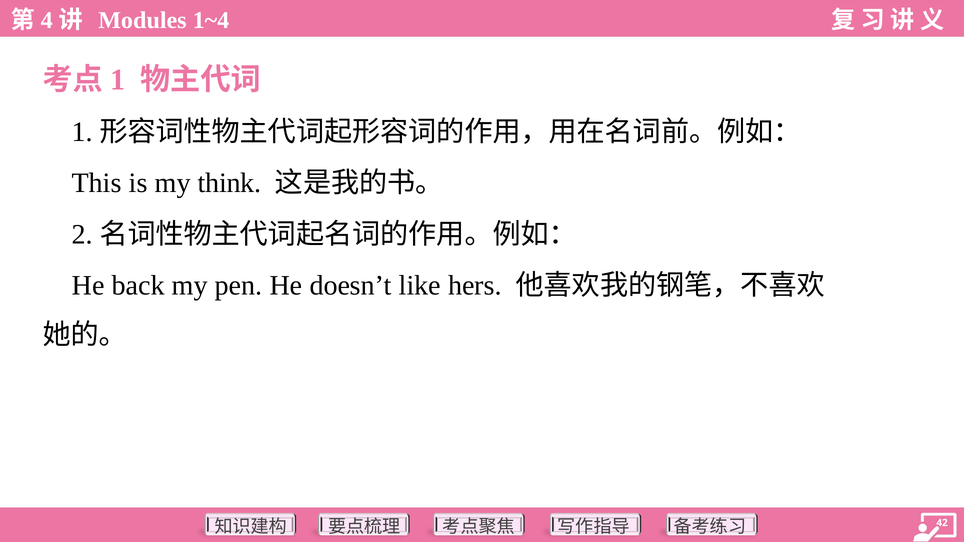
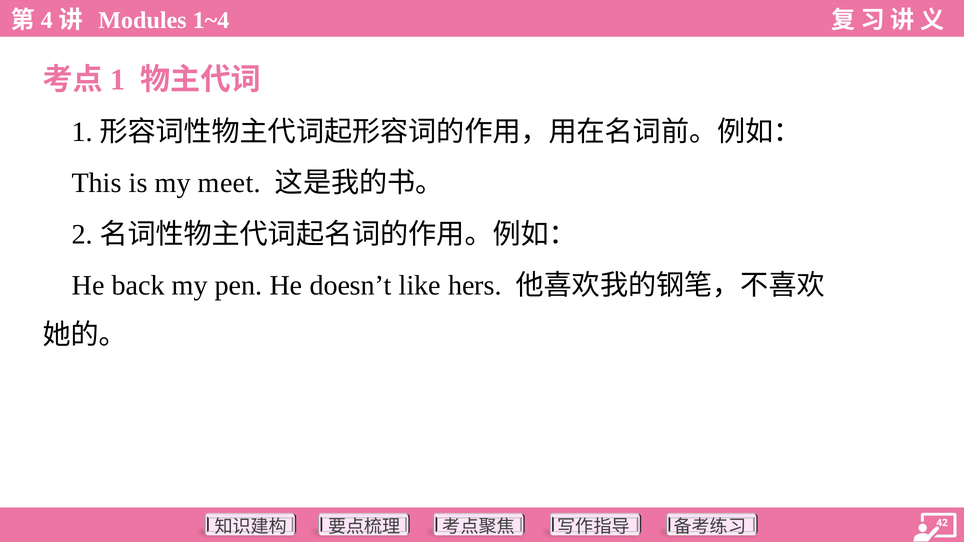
think: think -> meet
